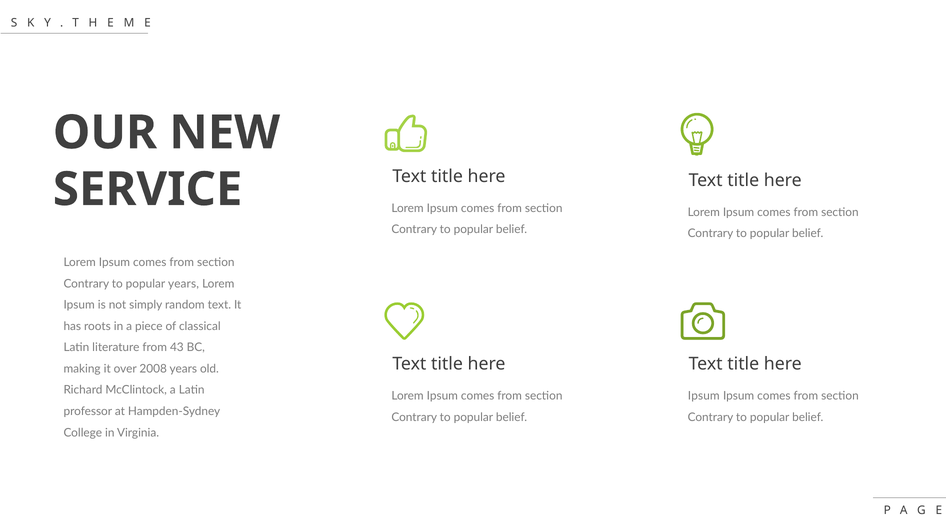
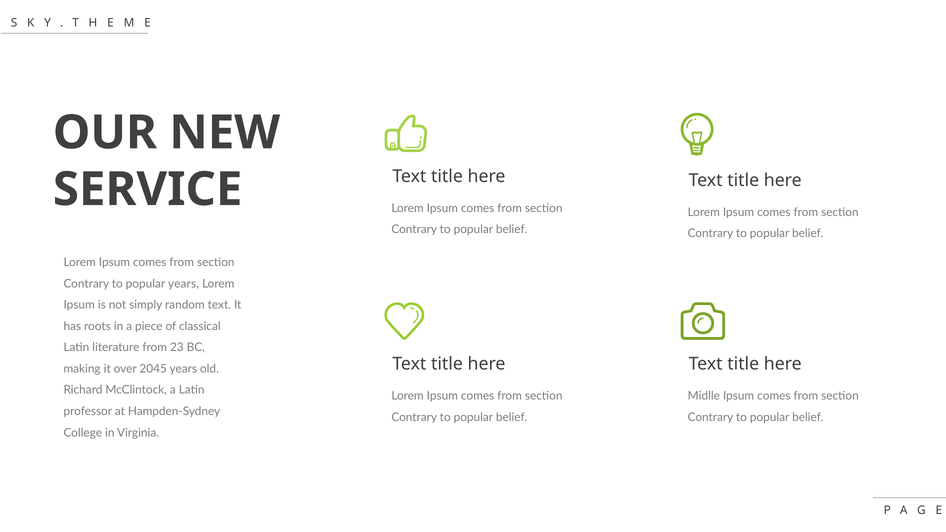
43: 43 -> 23
2008: 2008 -> 2045
Ipsum at (704, 396): Ipsum -> Midlle
